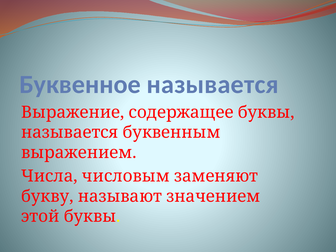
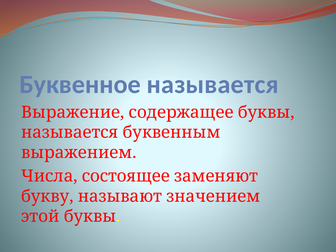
числовым: числовым -> состоящее
